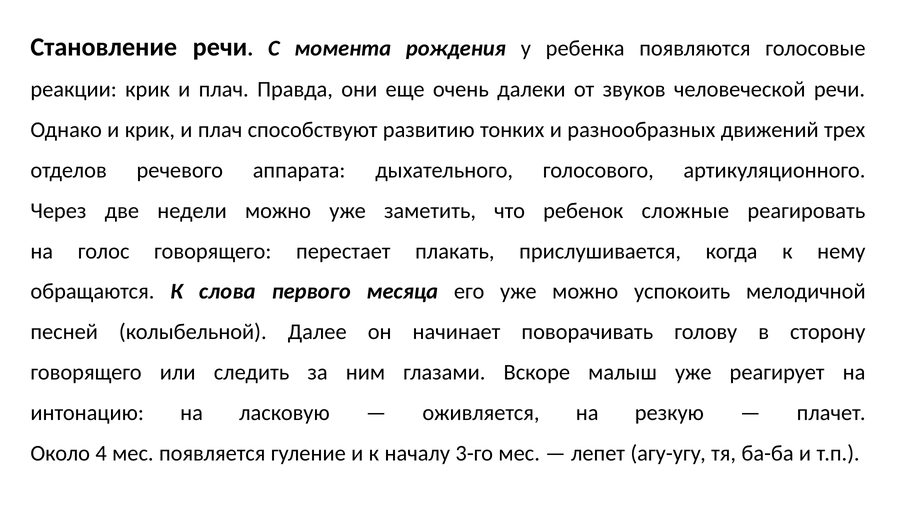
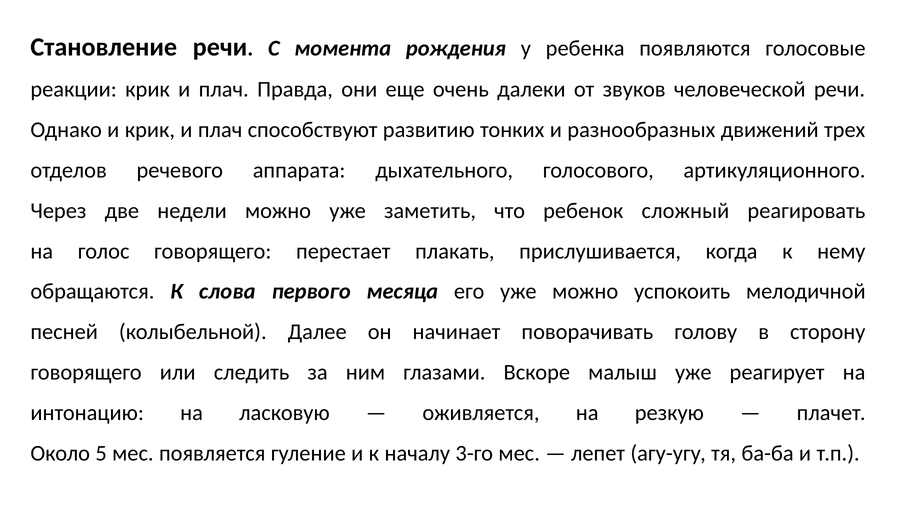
сложные: сложные -> сложный
4: 4 -> 5
